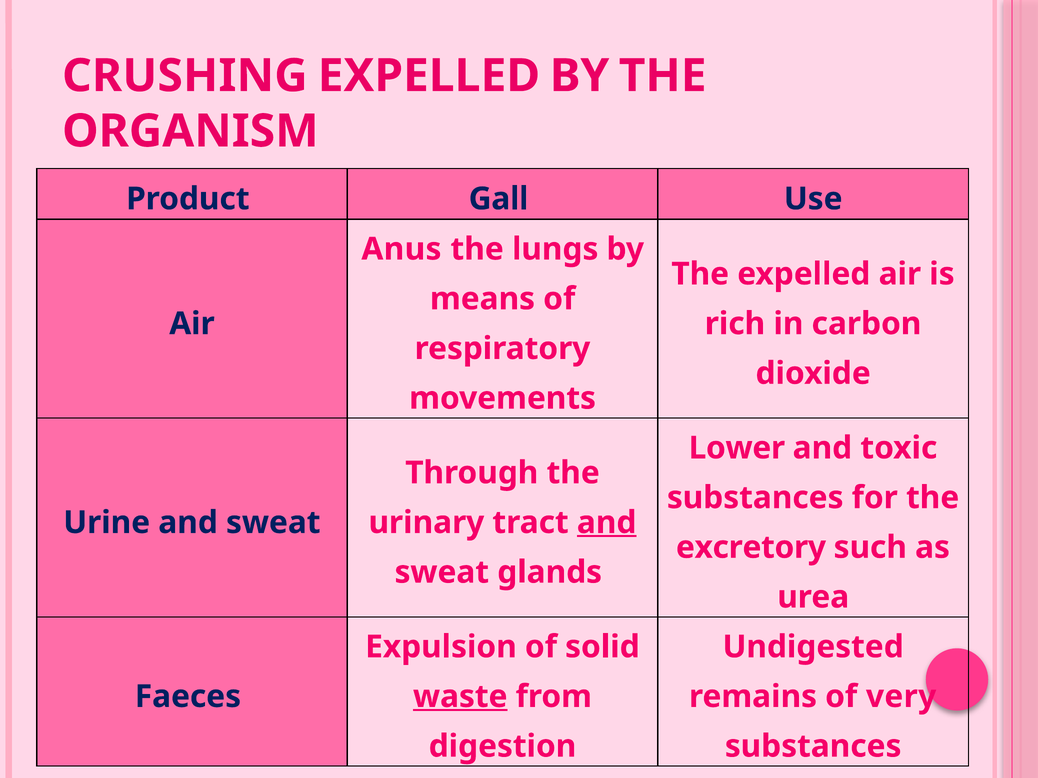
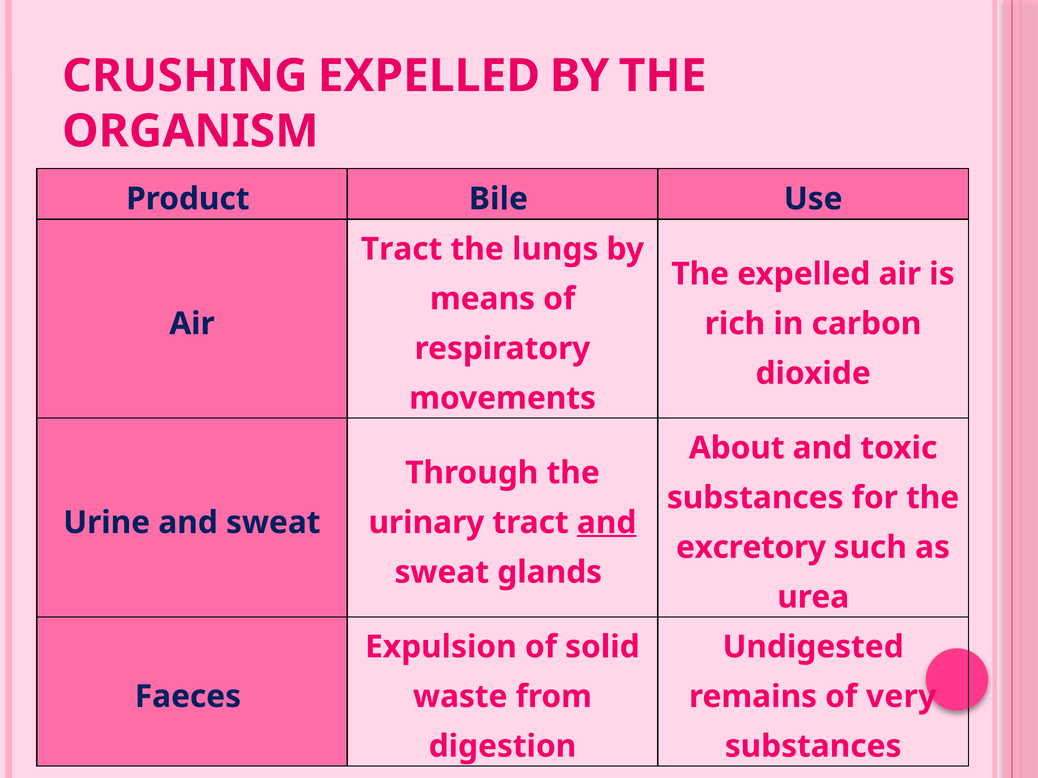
Gall: Gall -> Bile
Anus at (401, 249): Anus -> Tract
Lower: Lower -> About
waste underline: present -> none
